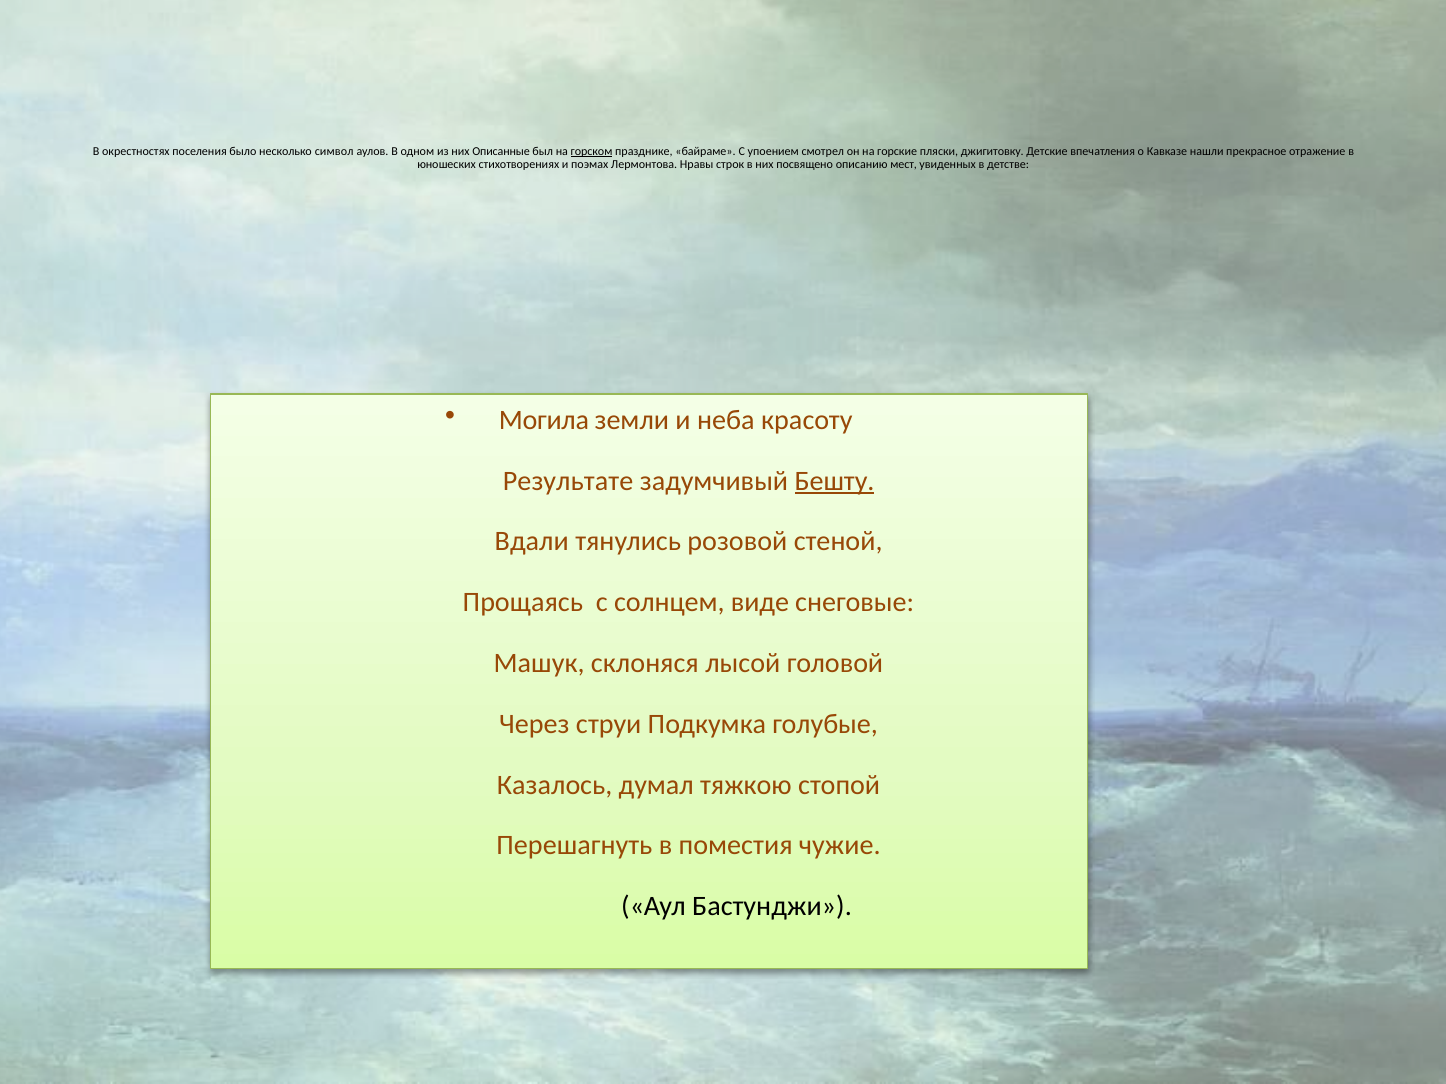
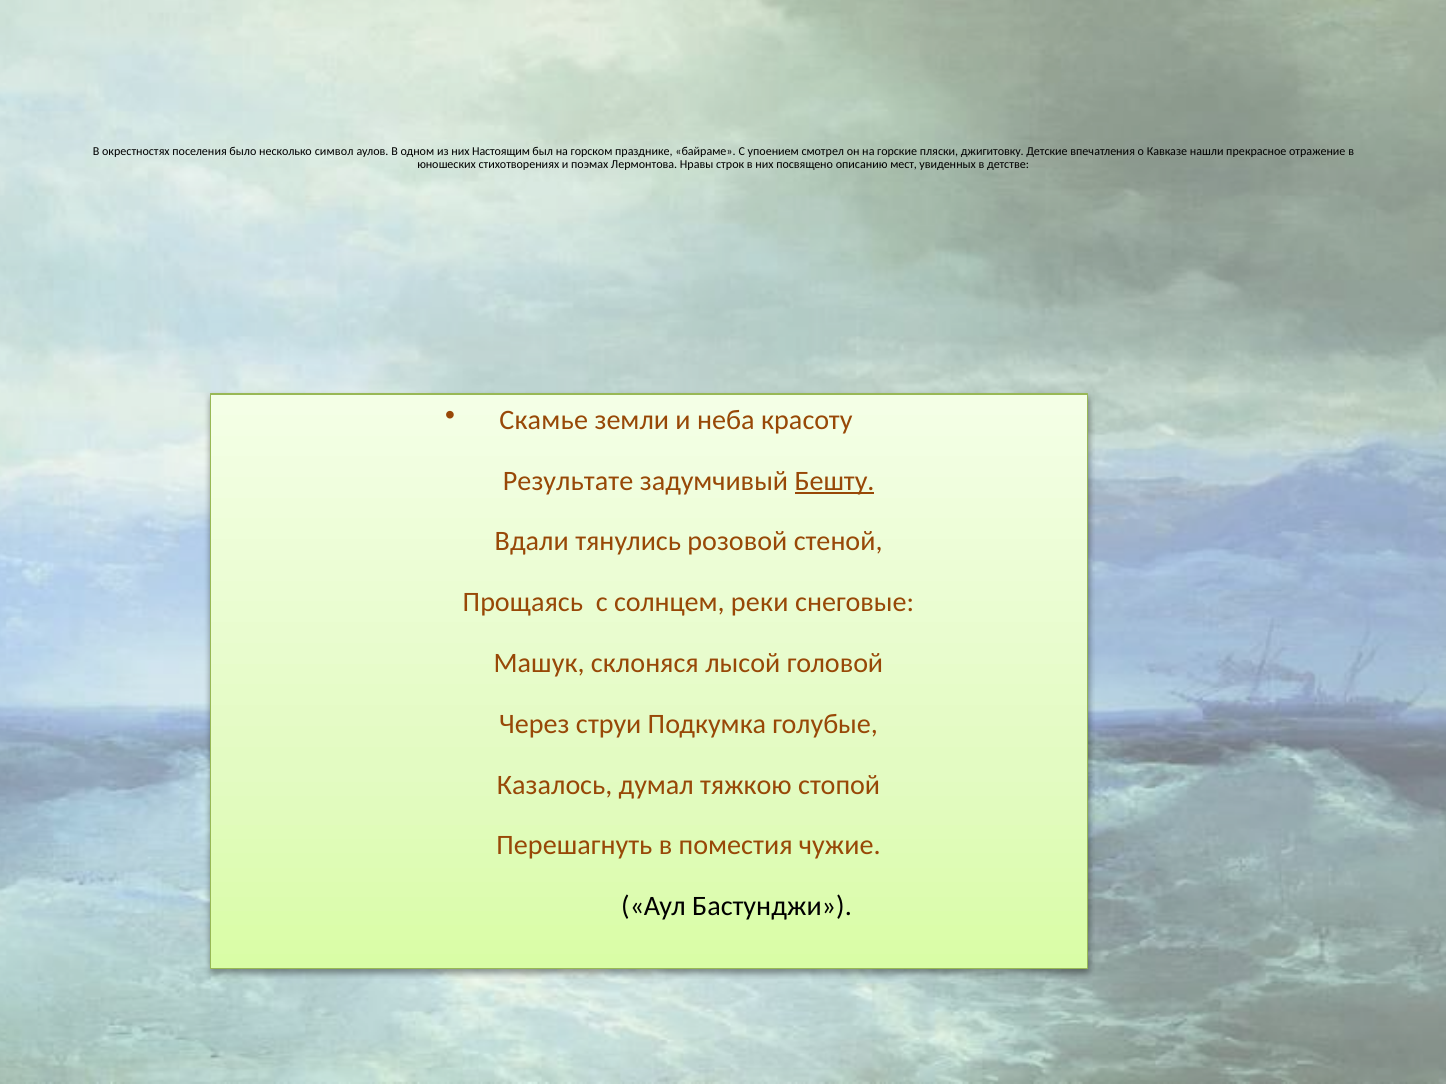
Описанные: Описанные -> Настоящим
горском underline: present -> none
Могила: Могила -> Скамье
виде: виде -> реки
